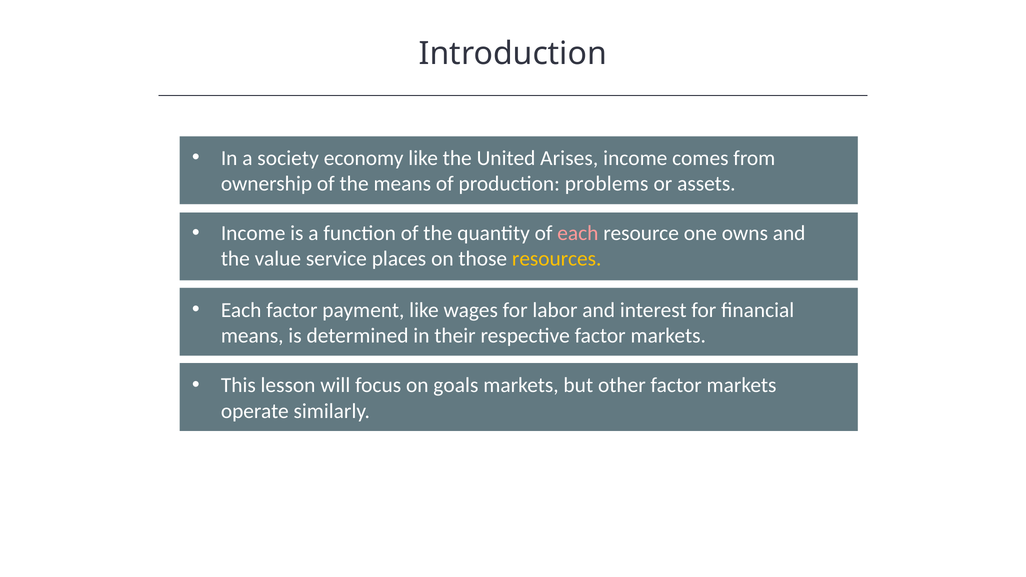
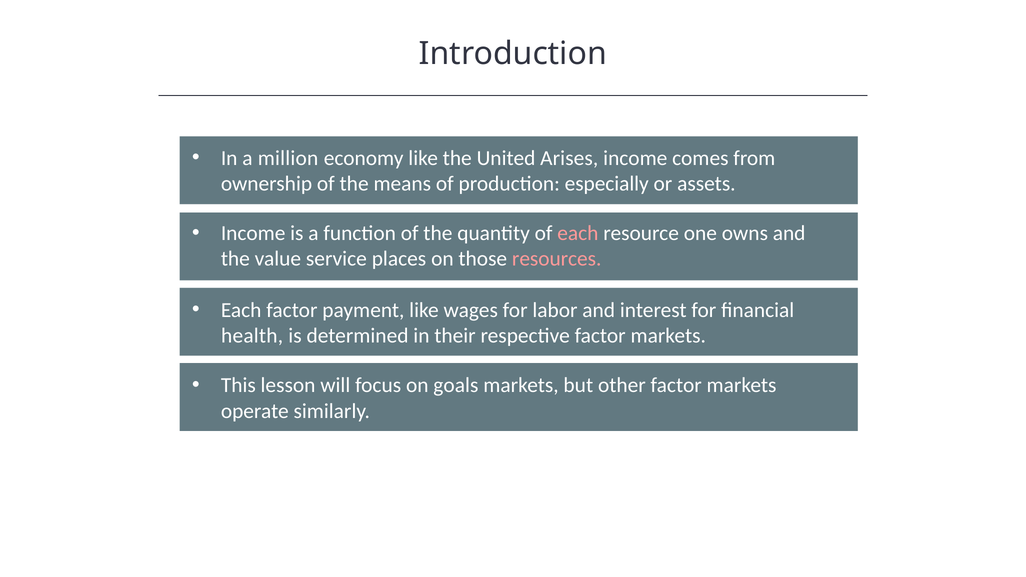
society: society -> million
problems: problems -> especially
resources colour: yellow -> pink
means at (252, 336): means -> health
